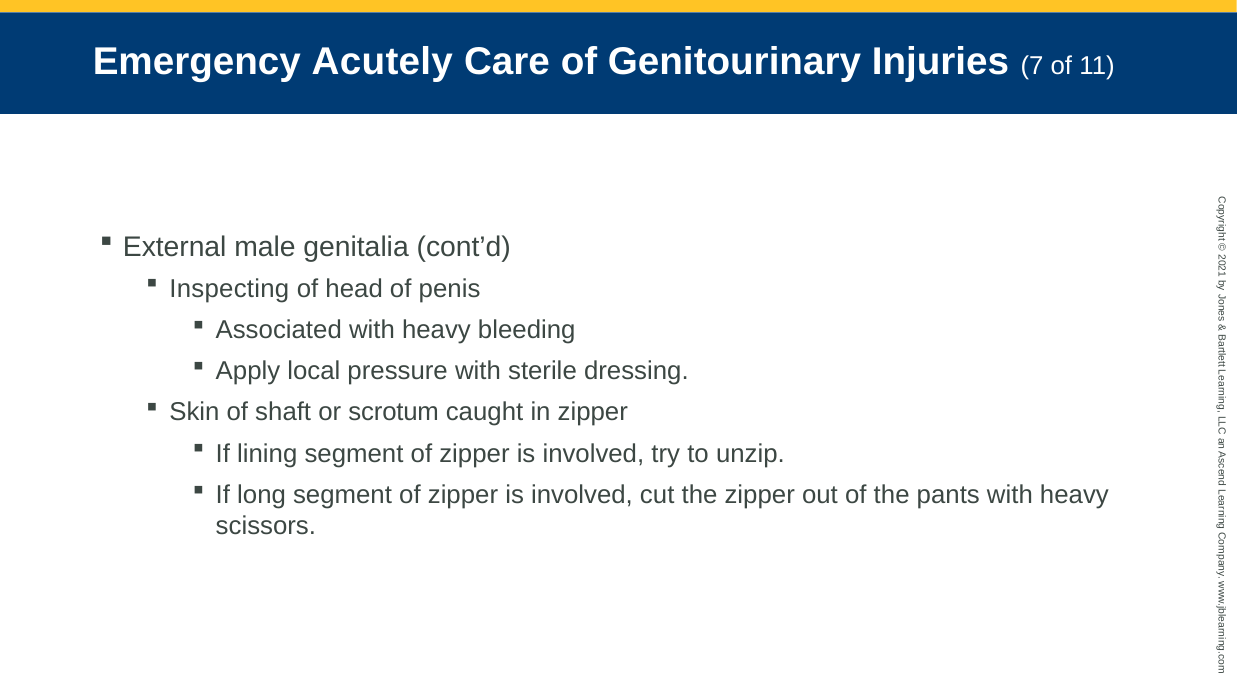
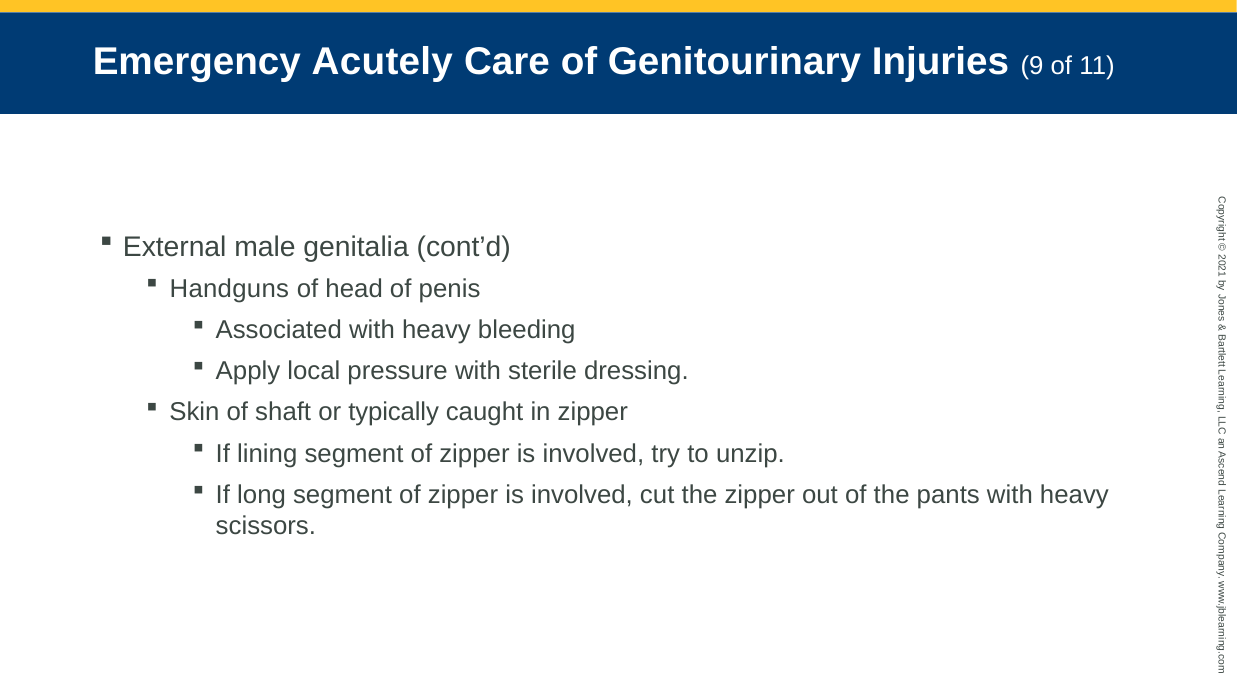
7: 7 -> 9
Inspecting: Inspecting -> Handguns
scrotum: scrotum -> typically
